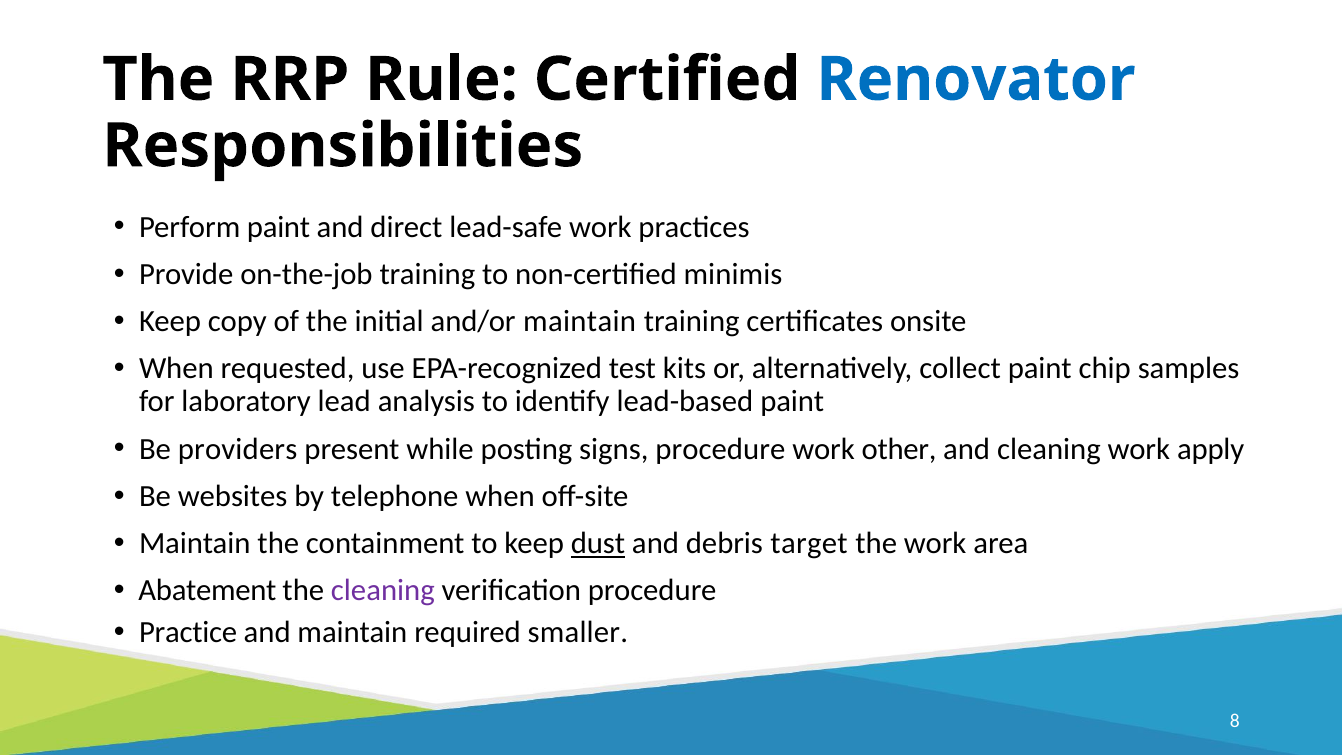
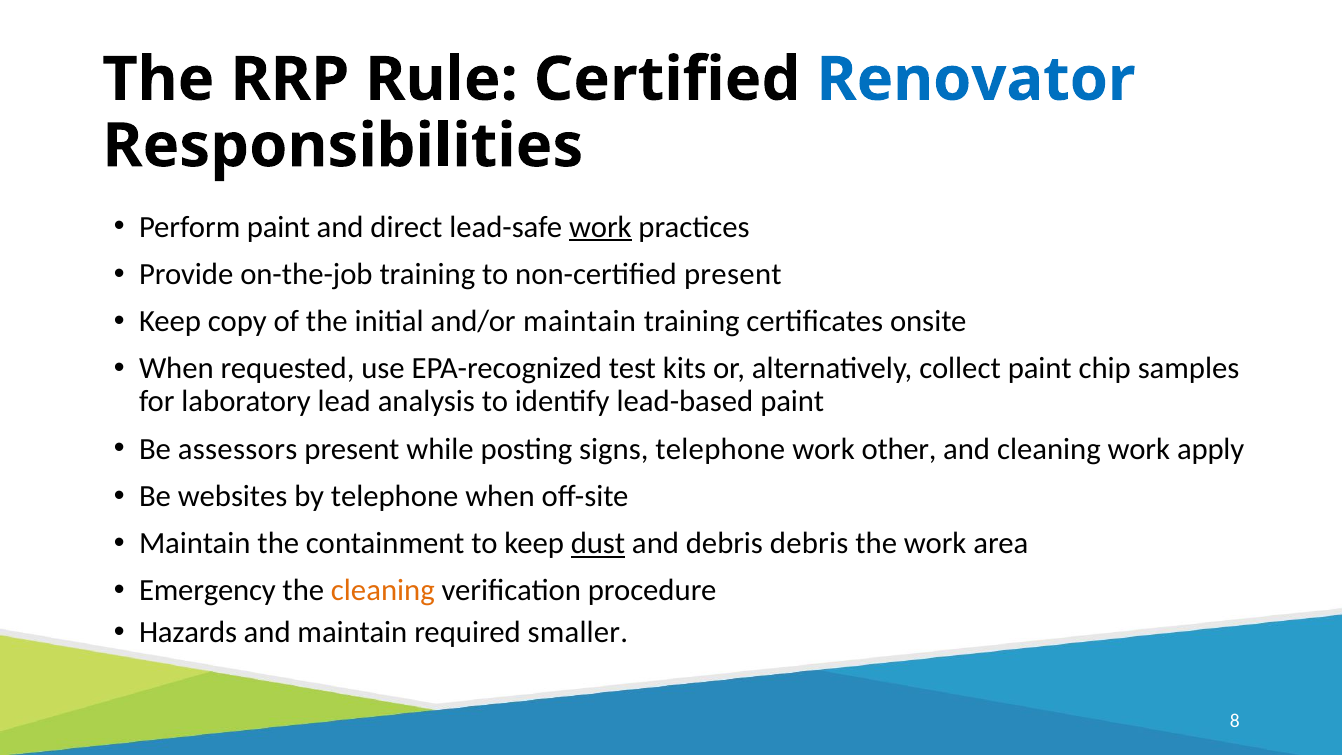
work at (600, 227) underline: none -> present
non-certified minimis: minimis -> present
providers: providers -> assessors
signs procedure: procedure -> telephone
debris target: target -> debris
Abatement: Abatement -> Emergency
cleaning at (383, 590) colour: purple -> orange
Practice: Practice -> Hazards
